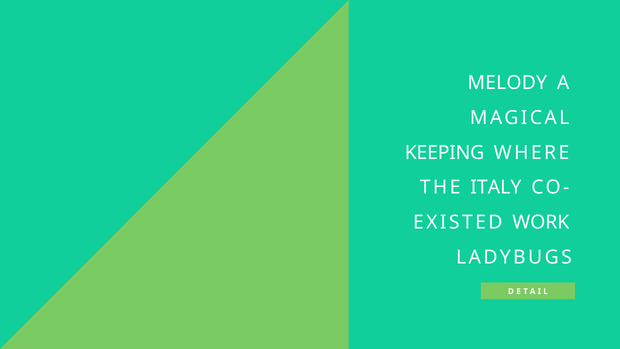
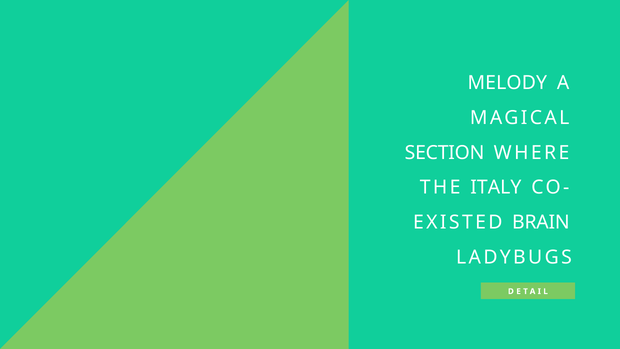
KEEPING: KEEPING -> SECTION
WORK: WORK -> BRAIN
